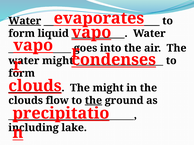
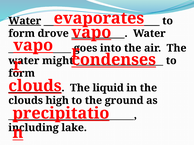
liquid: liquid -> drove
The might: might -> liquid
flow: flow -> high
the at (93, 101) underline: present -> none
